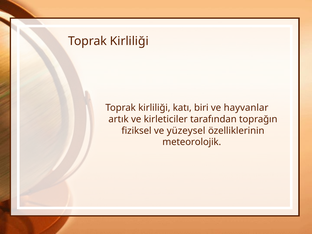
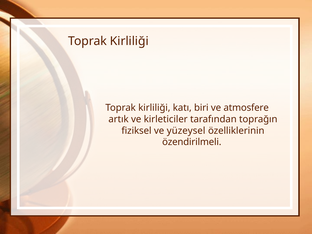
hayvanlar: hayvanlar -> atmosfere
meteorolojik: meteorolojik -> özendirilmeli
